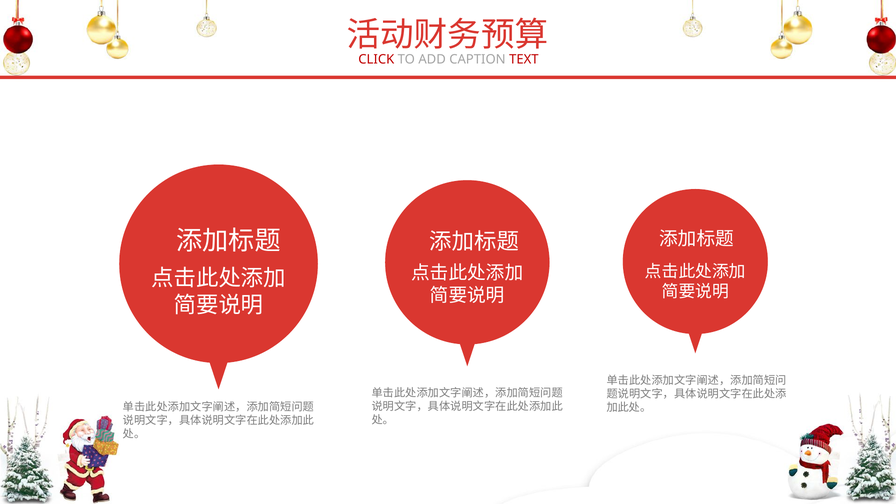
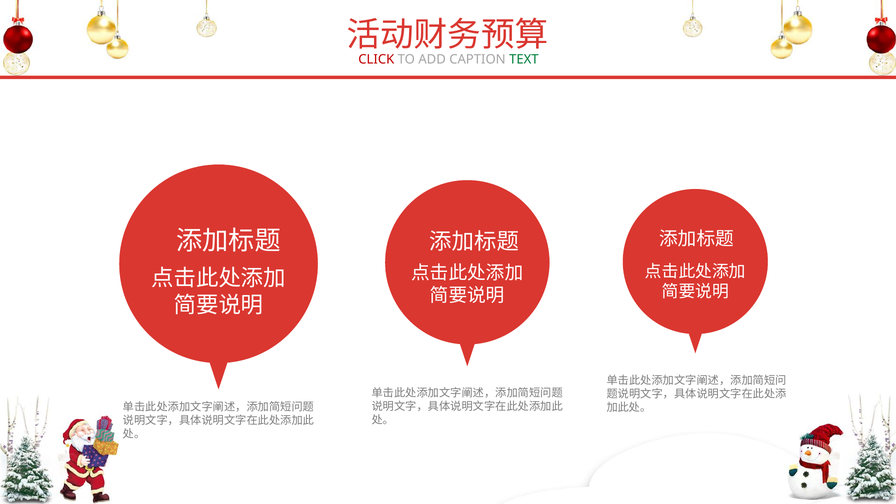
TEXT colour: red -> green
